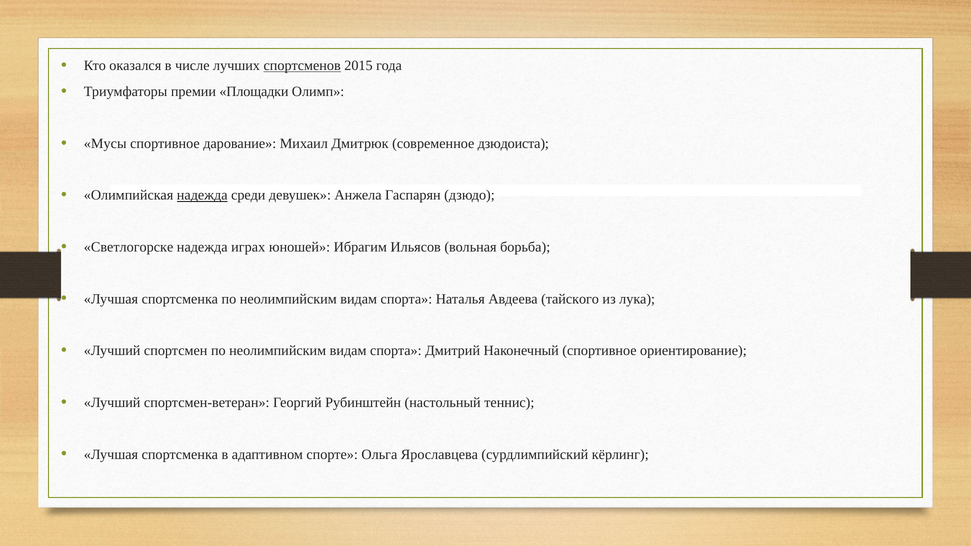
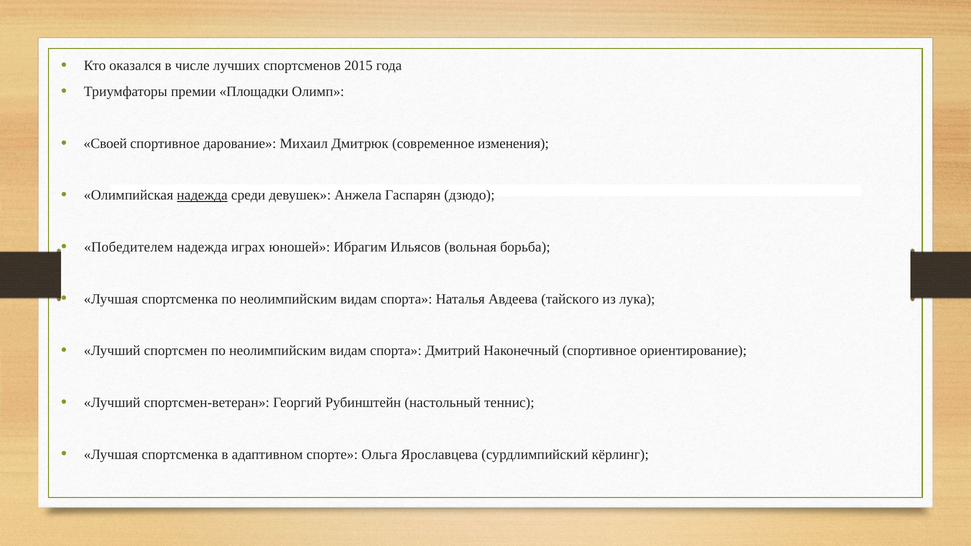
спортсменов underline: present -> none
Мусы: Мусы -> Своей
дзюдоиста: дзюдоиста -> изменения
Светлогорске: Светлогорске -> Победителем
